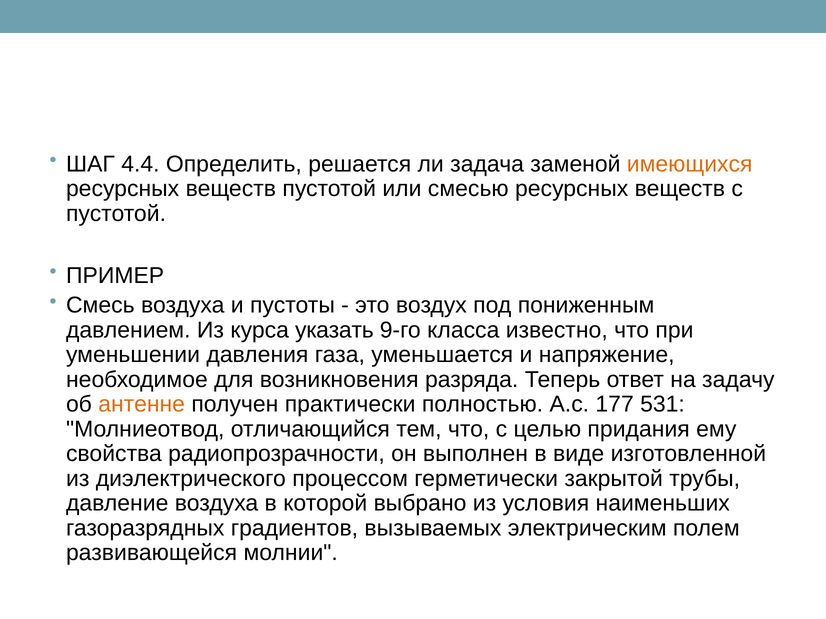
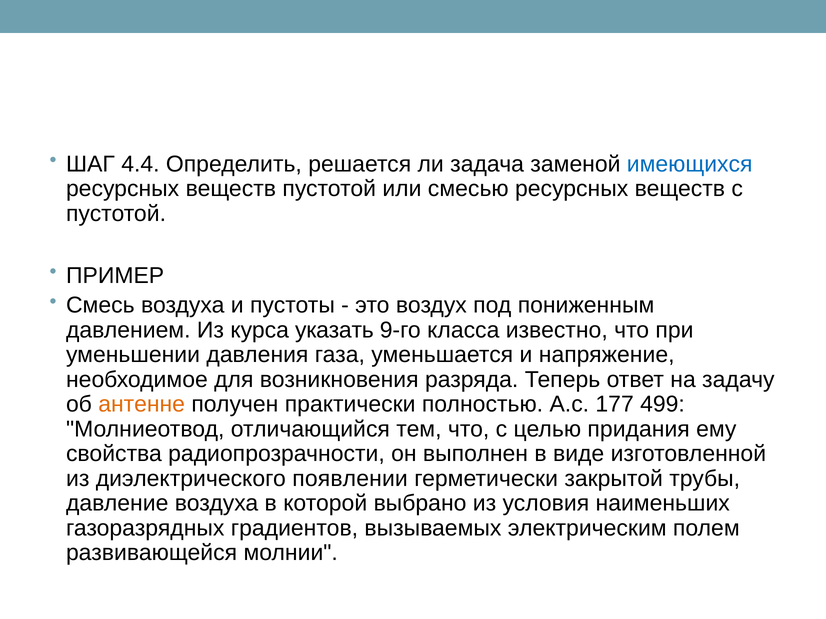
имеющихся colour: orange -> blue
531: 531 -> 499
процессом: процессом -> появлении
